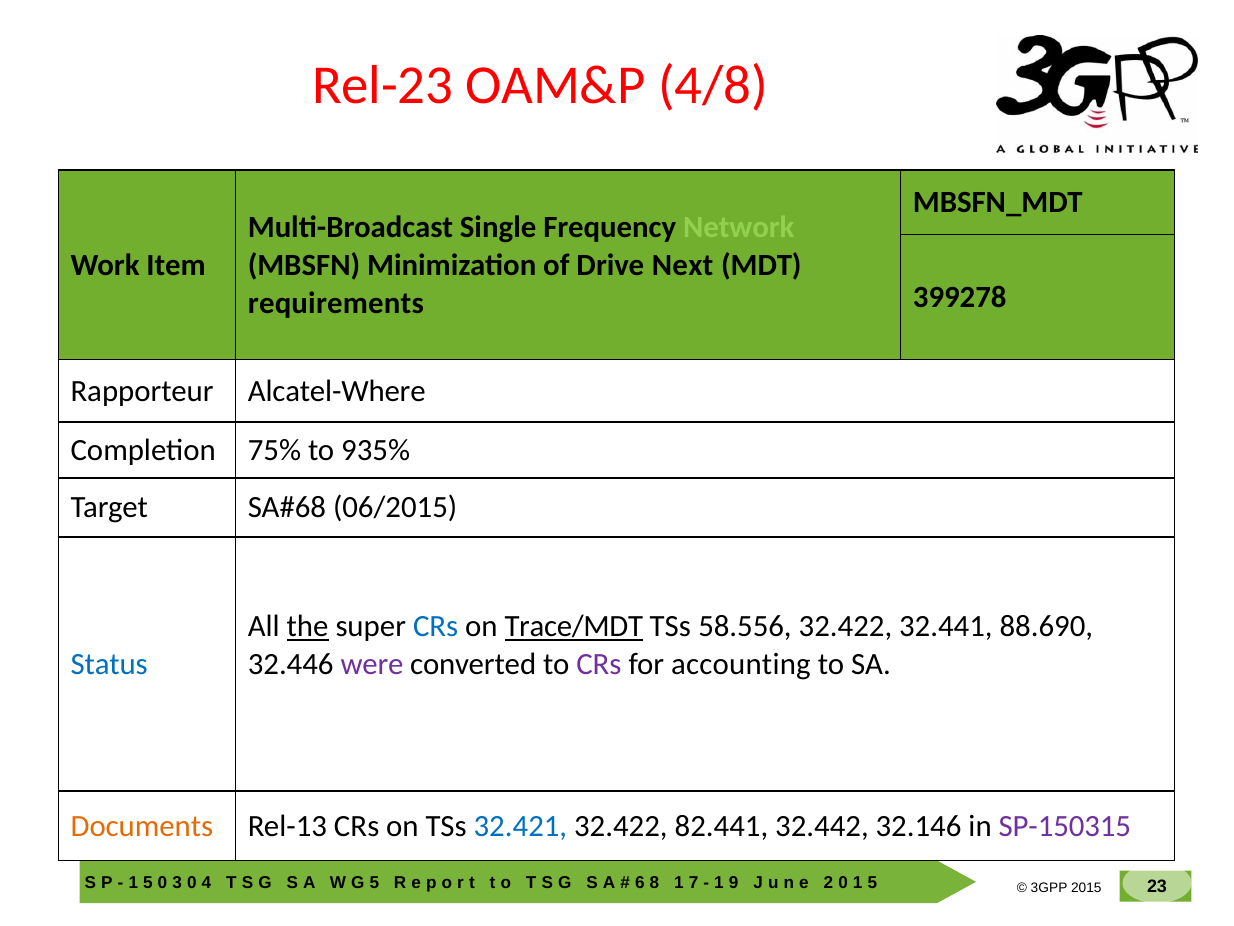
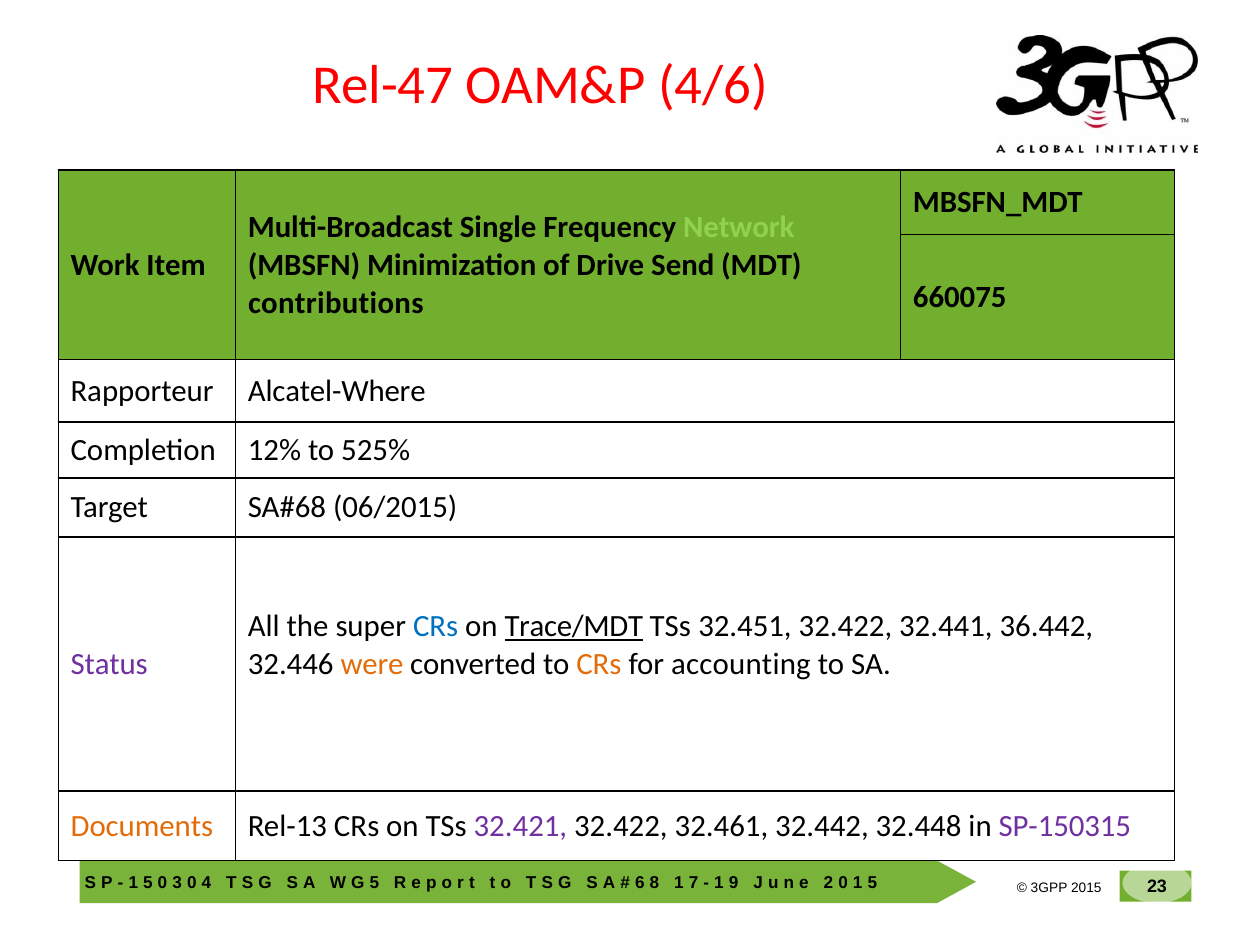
Rel-23: Rel-23 -> Rel-47
4/8: 4/8 -> 4/6
Next: Next -> Send
399278: 399278 -> 660075
requirements: requirements -> contributions
75%: 75% -> 12%
935%: 935% -> 525%
the underline: present -> none
58.556: 58.556 -> 32.451
88.690: 88.690 -> 36.442
Status colour: blue -> purple
were colour: purple -> orange
CRs at (599, 664) colour: purple -> orange
32.421 colour: blue -> purple
82.441: 82.441 -> 32.461
32.146: 32.146 -> 32.448
